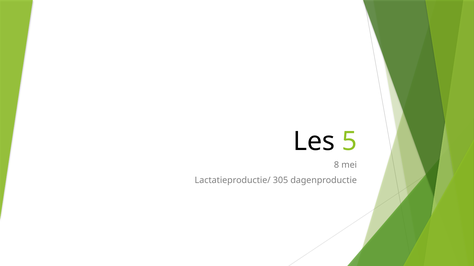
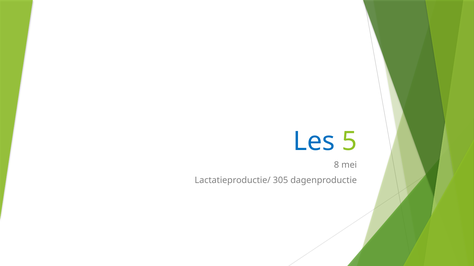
Les colour: black -> blue
